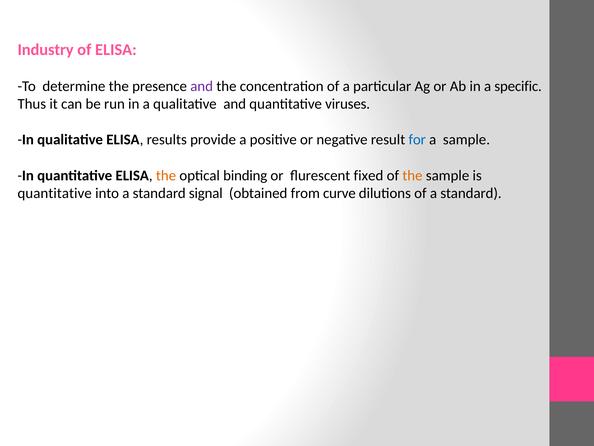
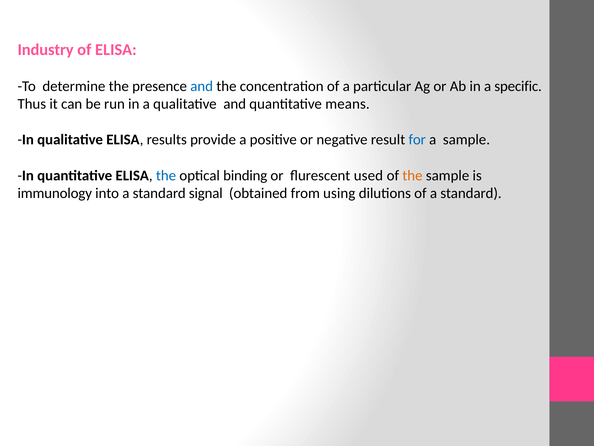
and at (202, 86) colour: purple -> blue
viruses: viruses -> means
the at (166, 175) colour: orange -> blue
fixed: fixed -> used
quantitative at (55, 193): quantitative -> immunology
curve: curve -> using
